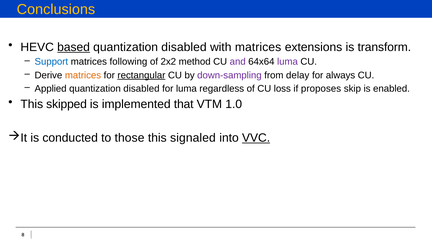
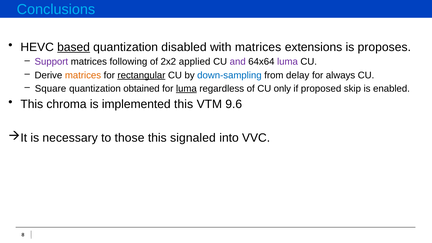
Conclusions colour: yellow -> light blue
transform: transform -> proposes
Support colour: blue -> purple
method: method -> applied
down-sampling colour: purple -> blue
Applied: Applied -> Square
disabled at (141, 89): disabled -> obtained
luma at (186, 89) underline: none -> present
loss: loss -> only
proposes: proposes -> proposed
skipped: skipped -> chroma
implemented that: that -> this
1.0: 1.0 -> 9.6
conducted: conducted -> necessary
VVC underline: present -> none
